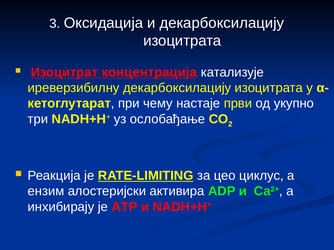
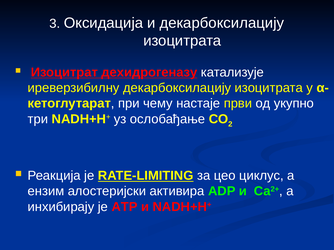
концентрација: концентрација -> дехидрогеназу
